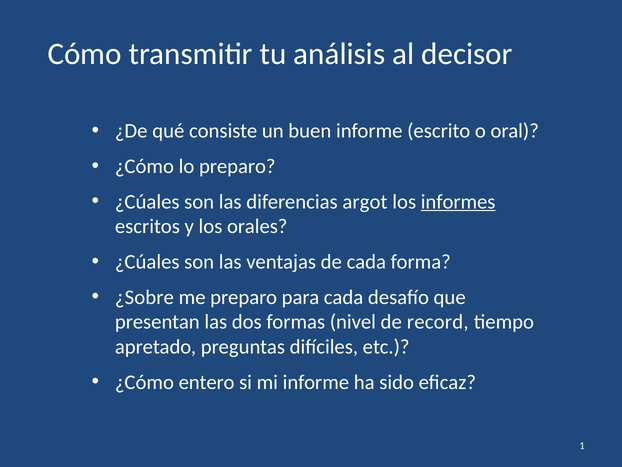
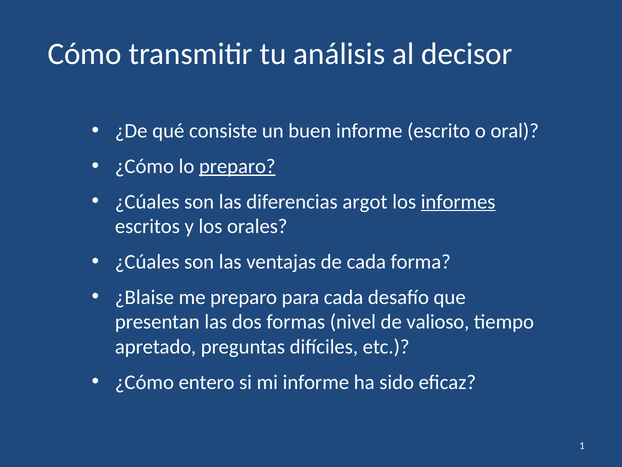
preparo at (237, 166) underline: none -> present
¿Sobre: ¿Sobre -> ¿Blaise
record: record -> valioso
